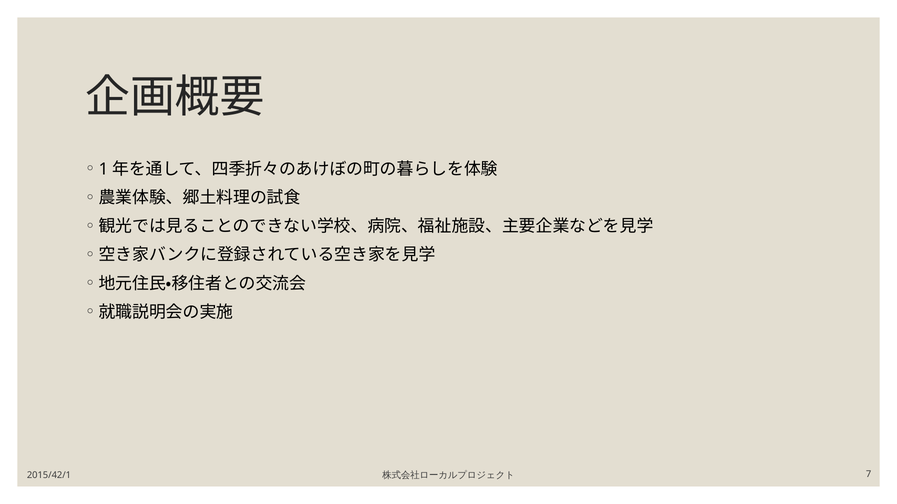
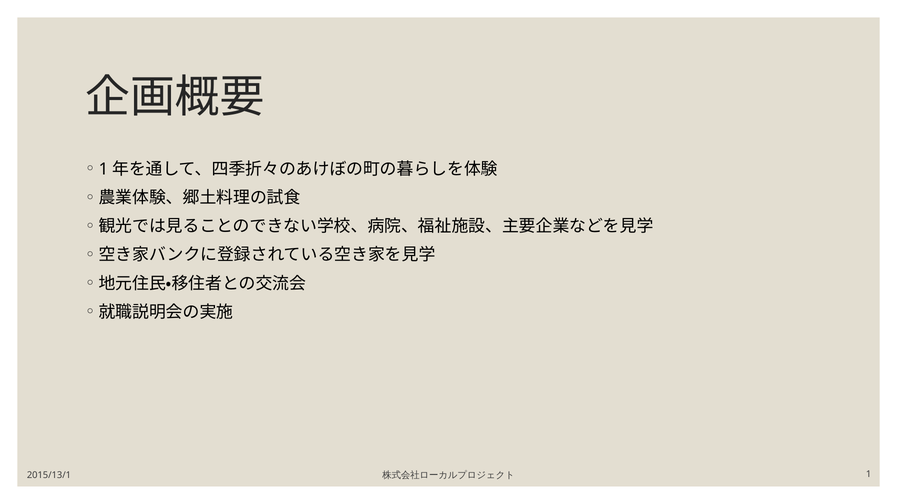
7: 7 -> 1
2015/42/1: 2015/42/1 -> 2015/13/1
